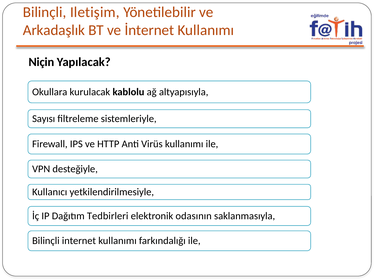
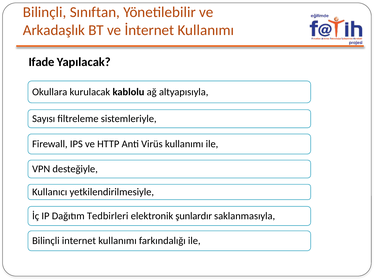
Iletişim: Iletişim -> Sınıftan
Niçin: Niçin -> Ifade
odasının: odasının -> şunlardır
